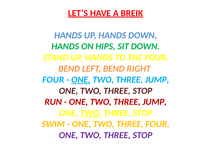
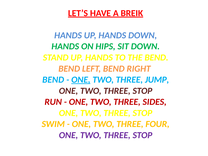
THE FOUR: FOUR -> BEND
FOUR at (53, 80): FOUR -> BEND
JUMP at (155, 102): JUMP -> SIDES
TWO at (91, 113) underline: present -> none
